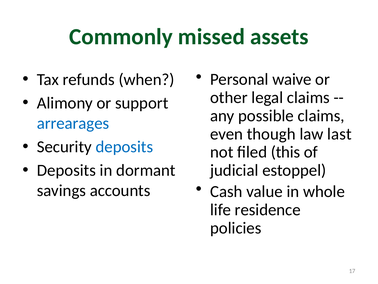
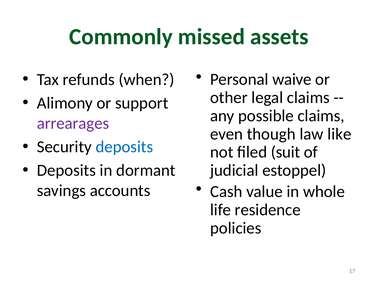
arrearages colour: blue -> purple
last: last -> like
this: this -> suit
